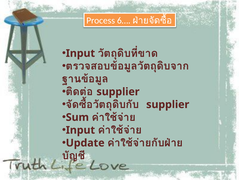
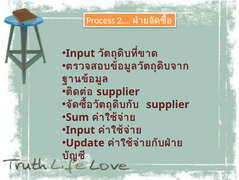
6…: 6… -> 2…
